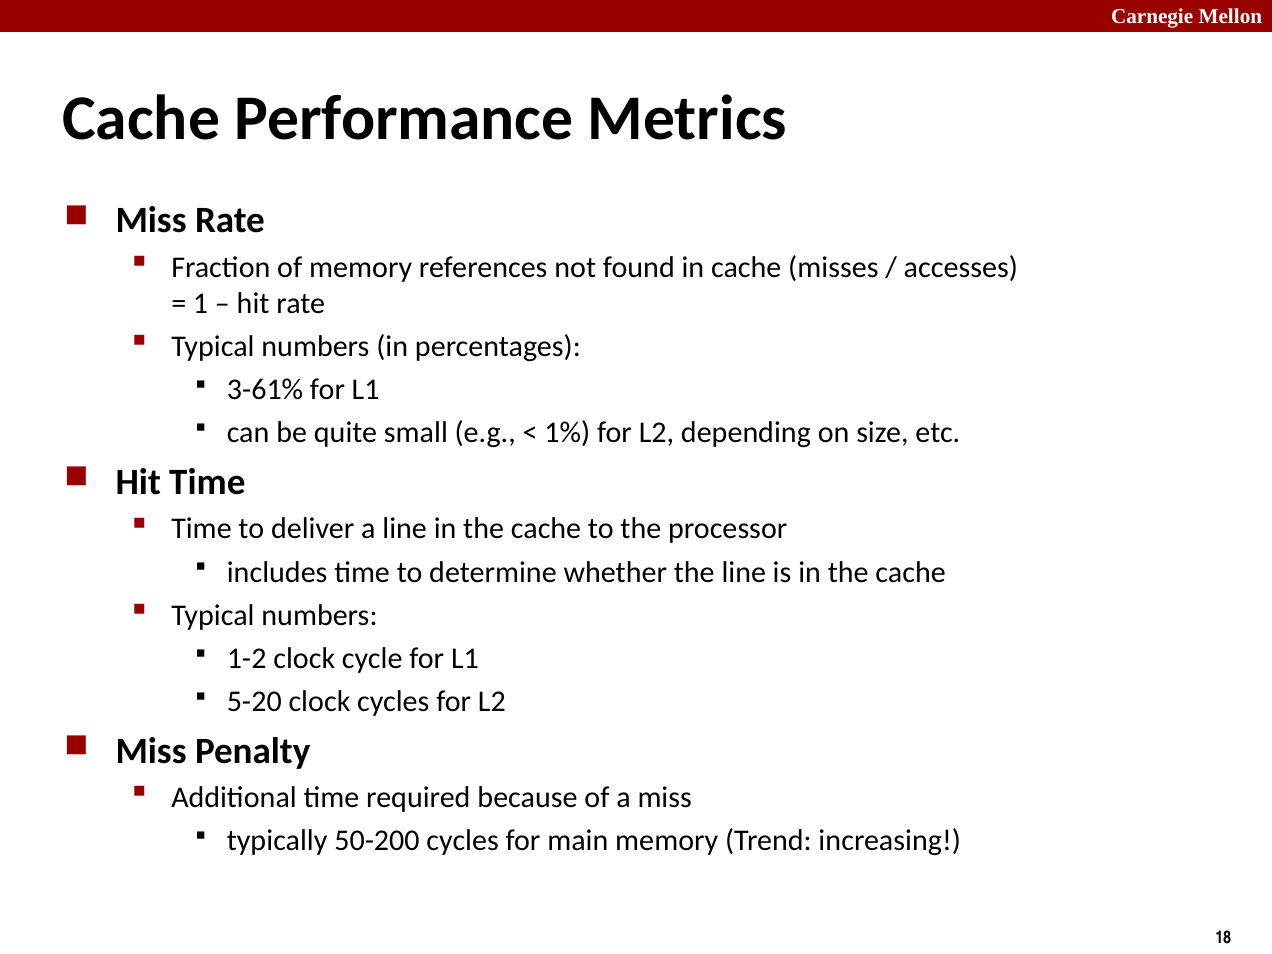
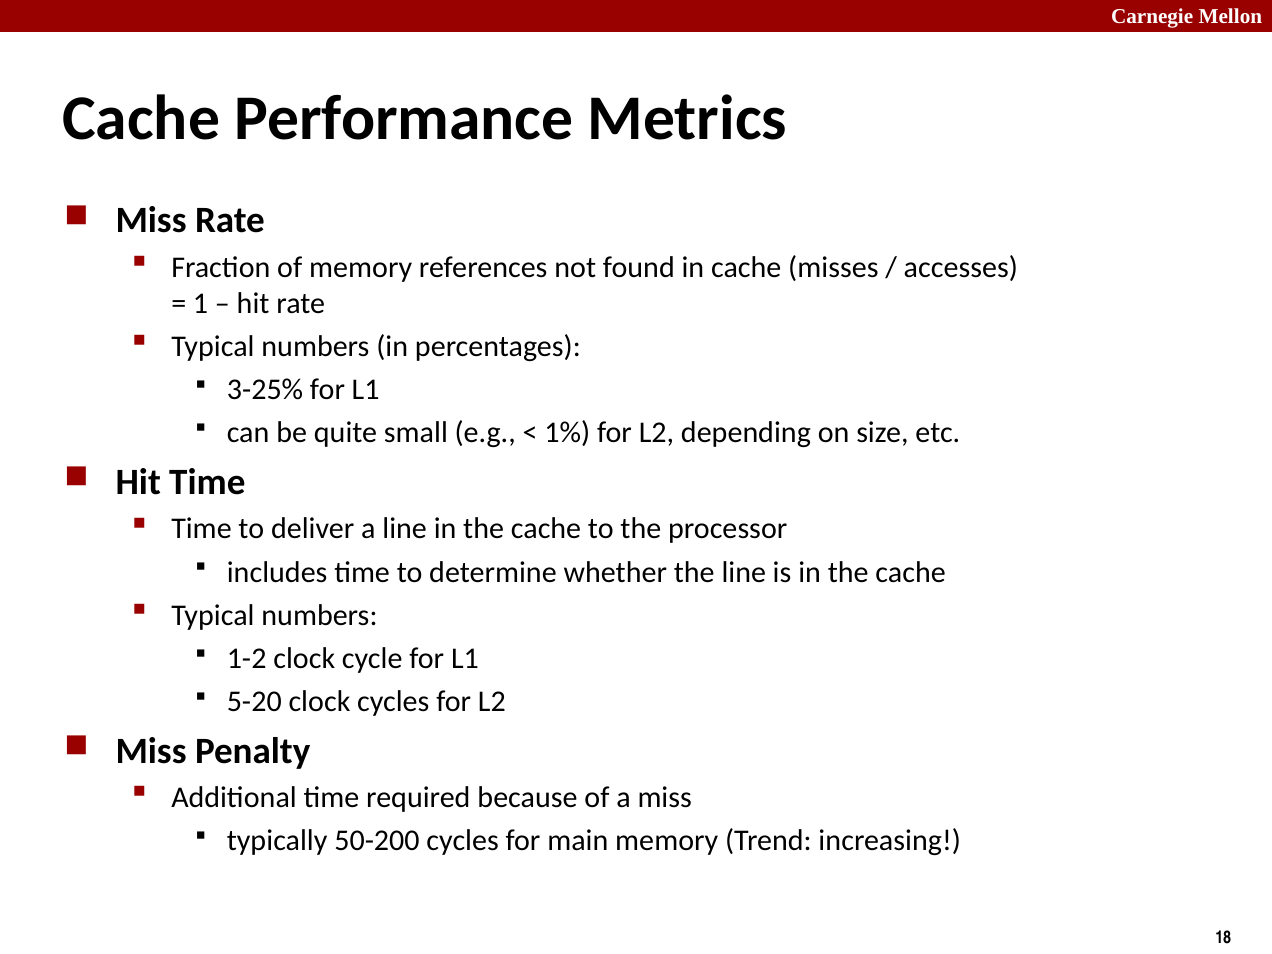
3-61%: 3-61% -> 3-25%
